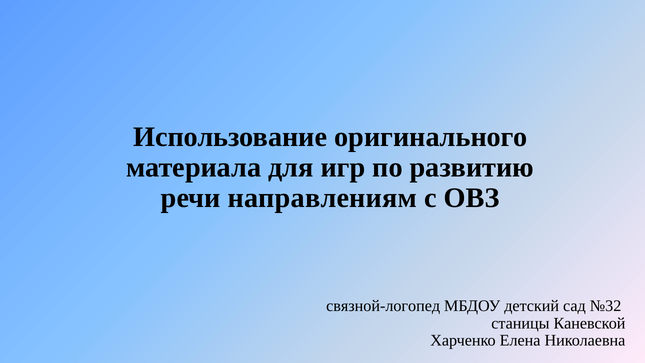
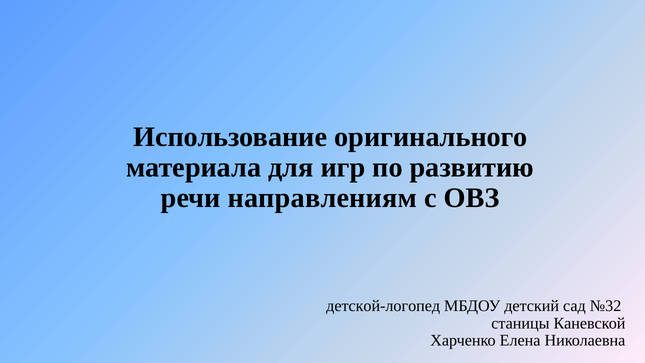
связной-логопед: связной-логопед -> детской-логопед
